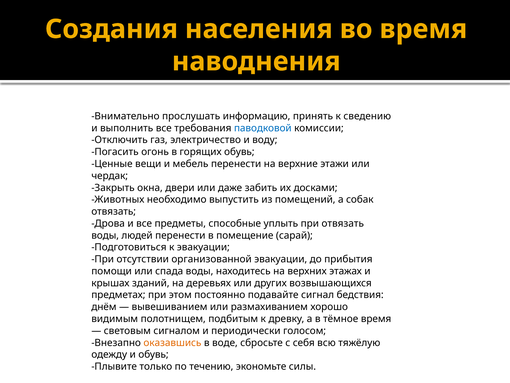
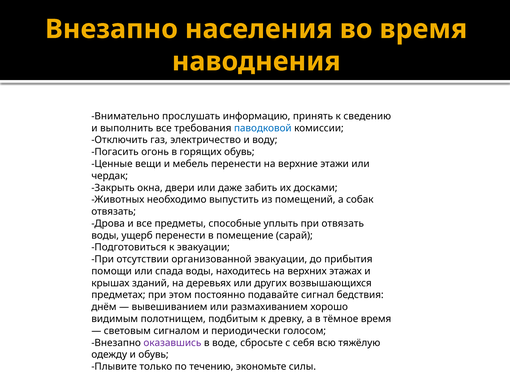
Создания at (111, 29): Создания -> Внезапно
людей: людей -> ущерб
оказавшись colour: orange -> purple
